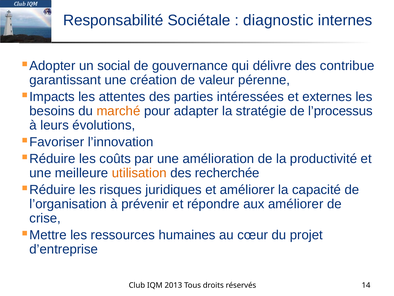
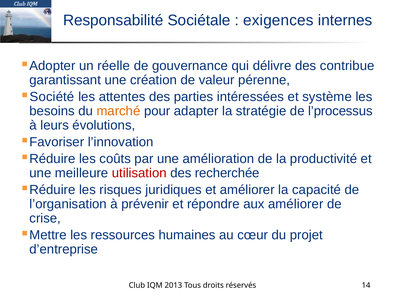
diagnostic: diagnostic -> exigences
social: social -> réelle
Impacts: Impacts -> Société
externes: externes -> système
utilisation colour: orange -> red
